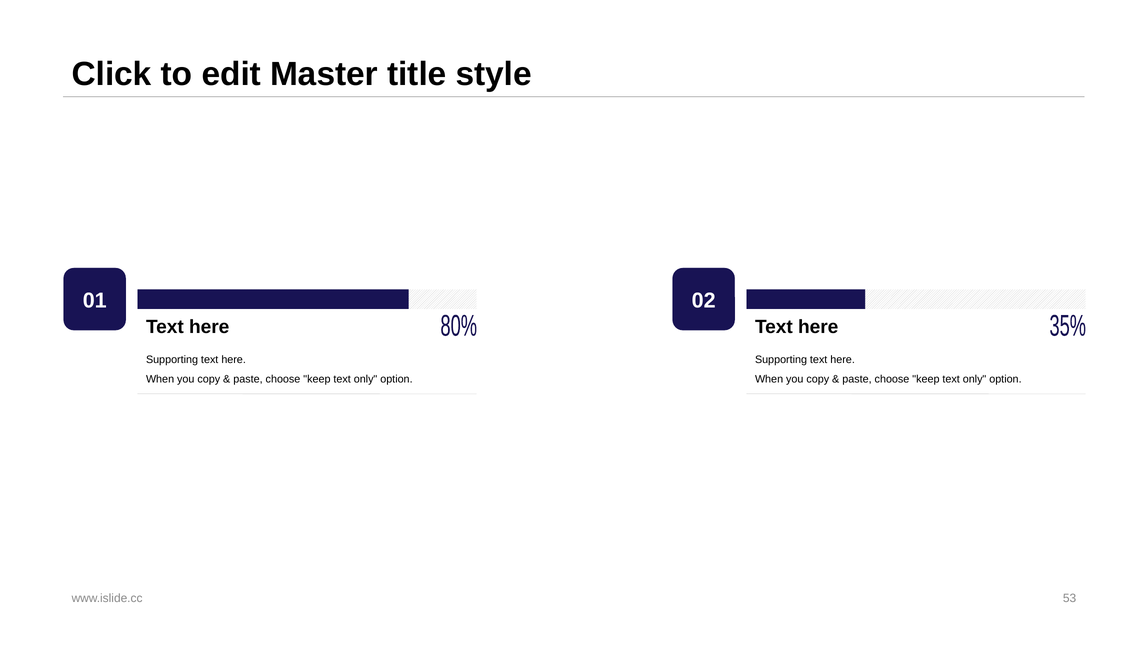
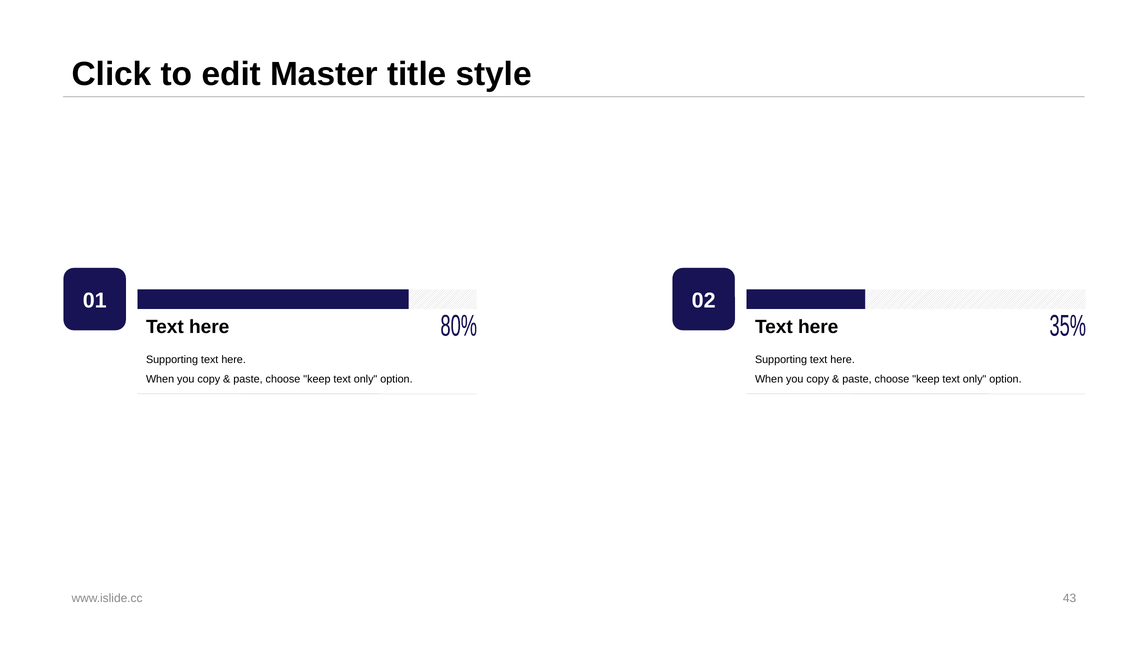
53: 53 -> 43
